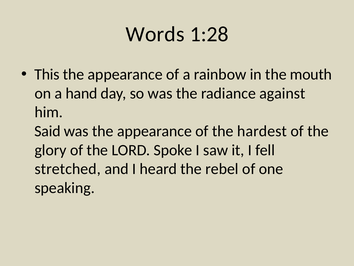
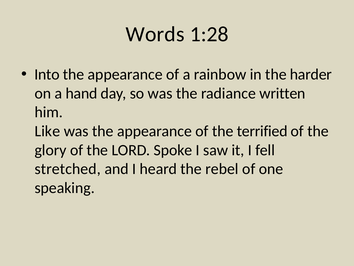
This: This -> Into
mouth: mouth -> harder
against: against -> written
Said: Said -> Like
hardest: hardest -> terrified
